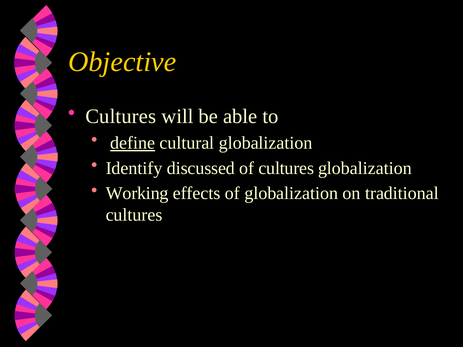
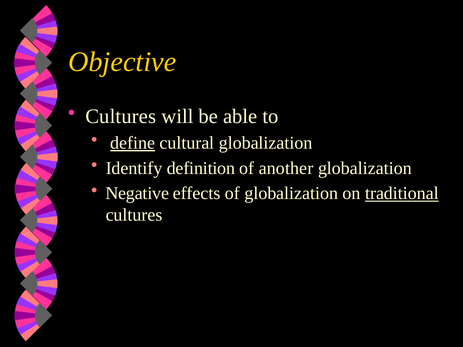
discussed: discussed -> definition
of cultures: cultures -> another
Working: Working -> Negative
traditional underline: none -> present
